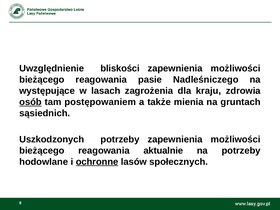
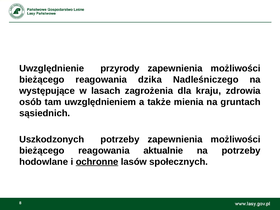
bliskości: bliskości -> przyrody
pasie: pasie -> dzika
osób underline: present -> none
postępowaniem: postępowaniem -> uwzględnieniem
